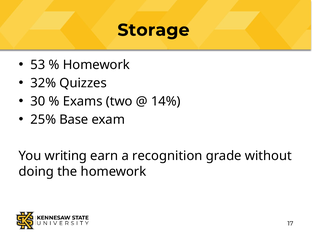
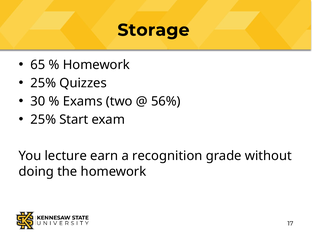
53: 53 -> 65
32% at (43, 83): 32% -> 25%
14%: 14% -> 56%
Base: Base -> Start
writing: writing -> lecture
